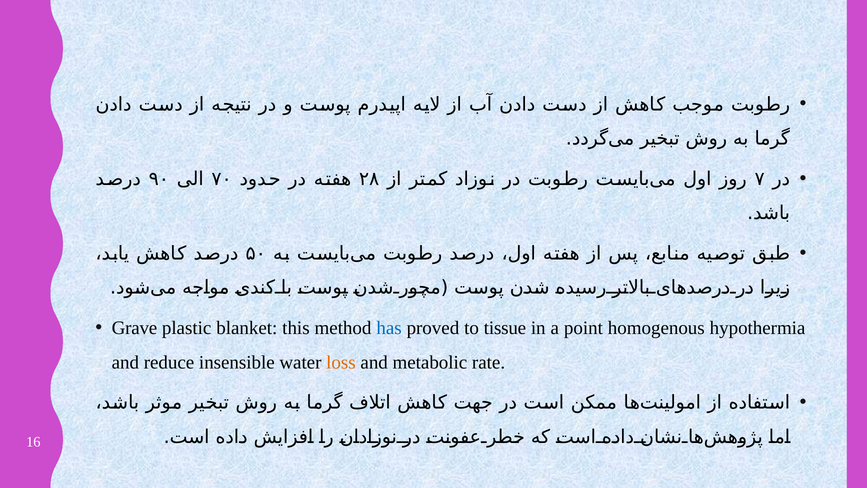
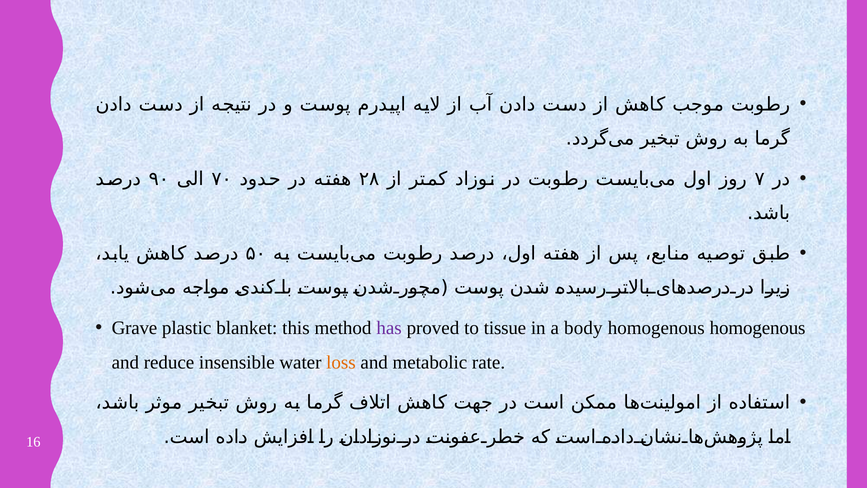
has colour: blue -> purple
point: point -> body
homogenous hypothermia: hypothermia -> homogenous
